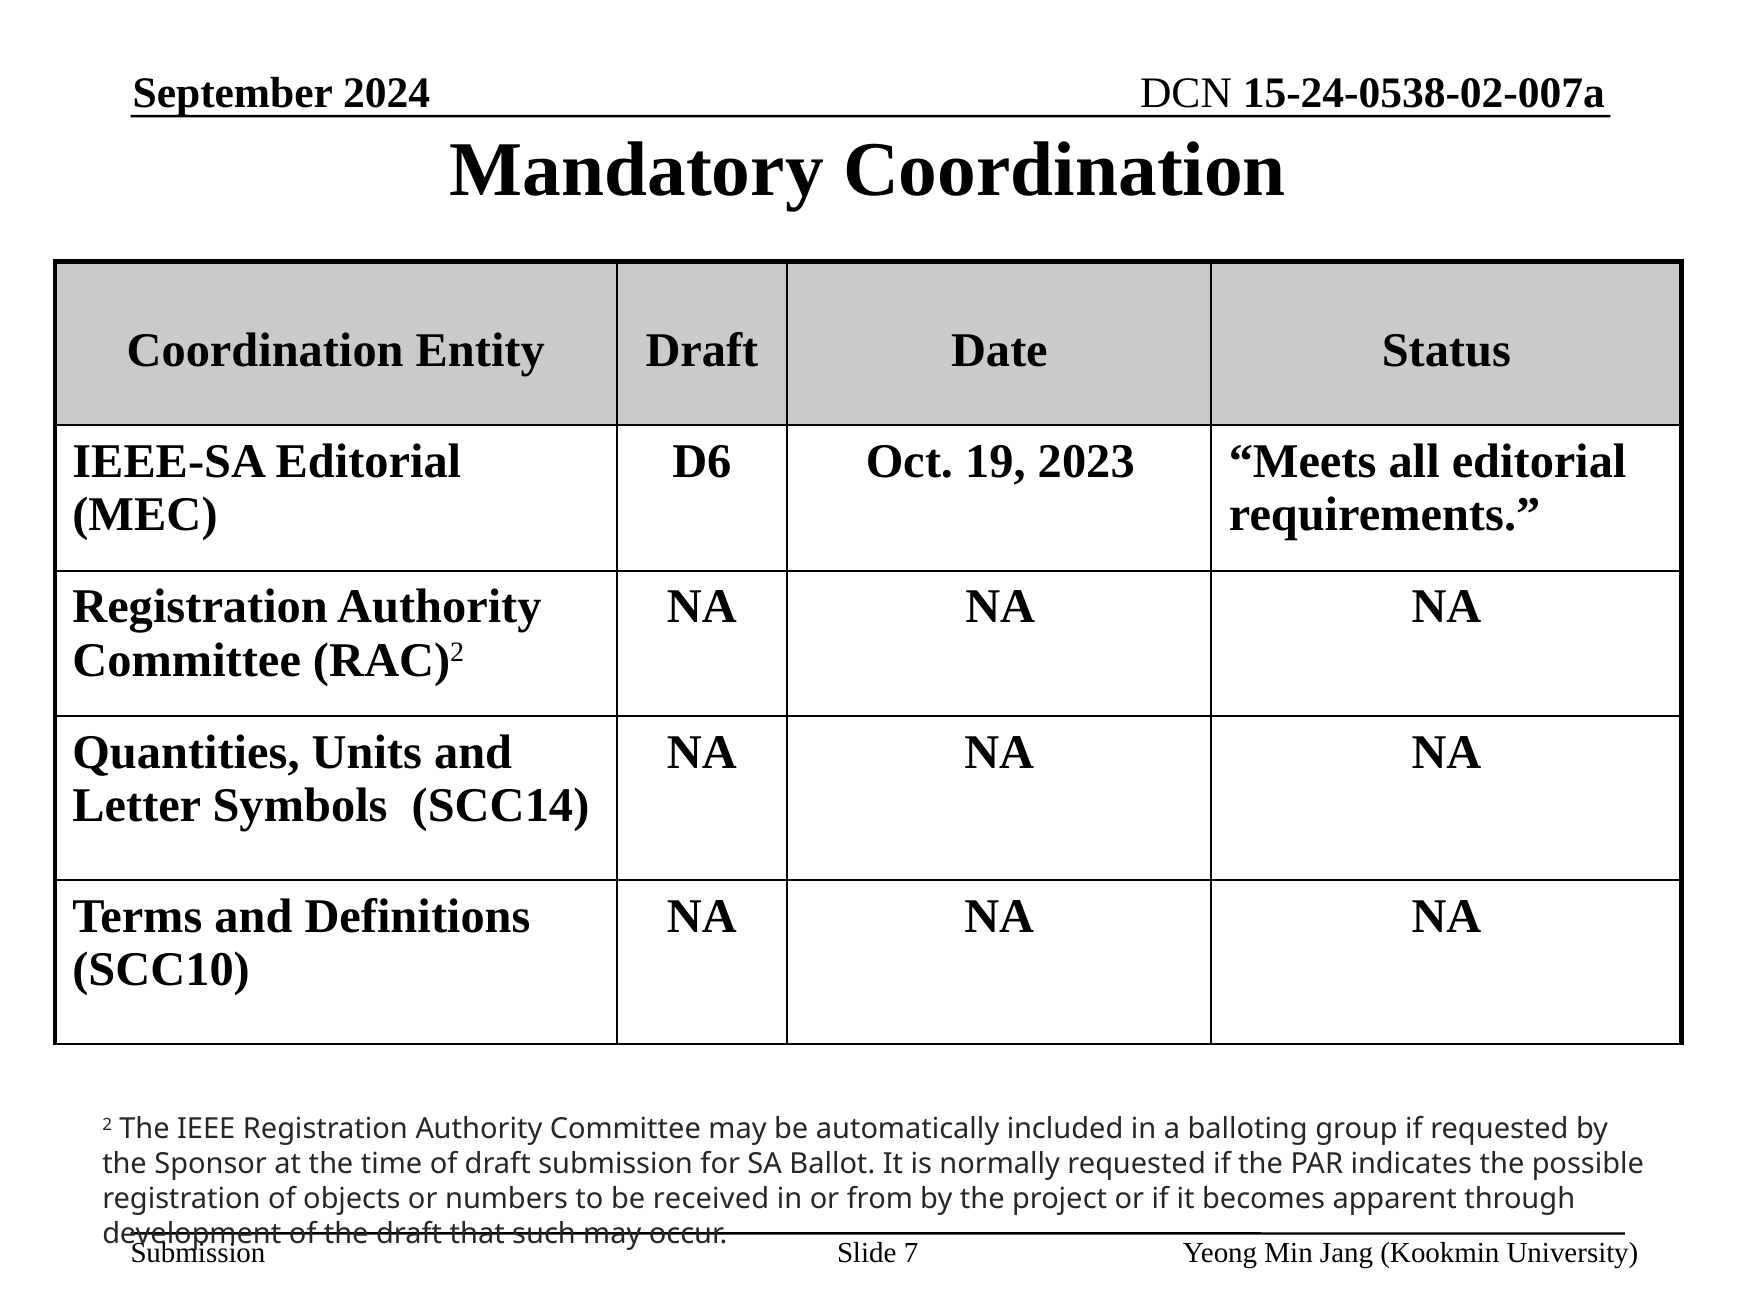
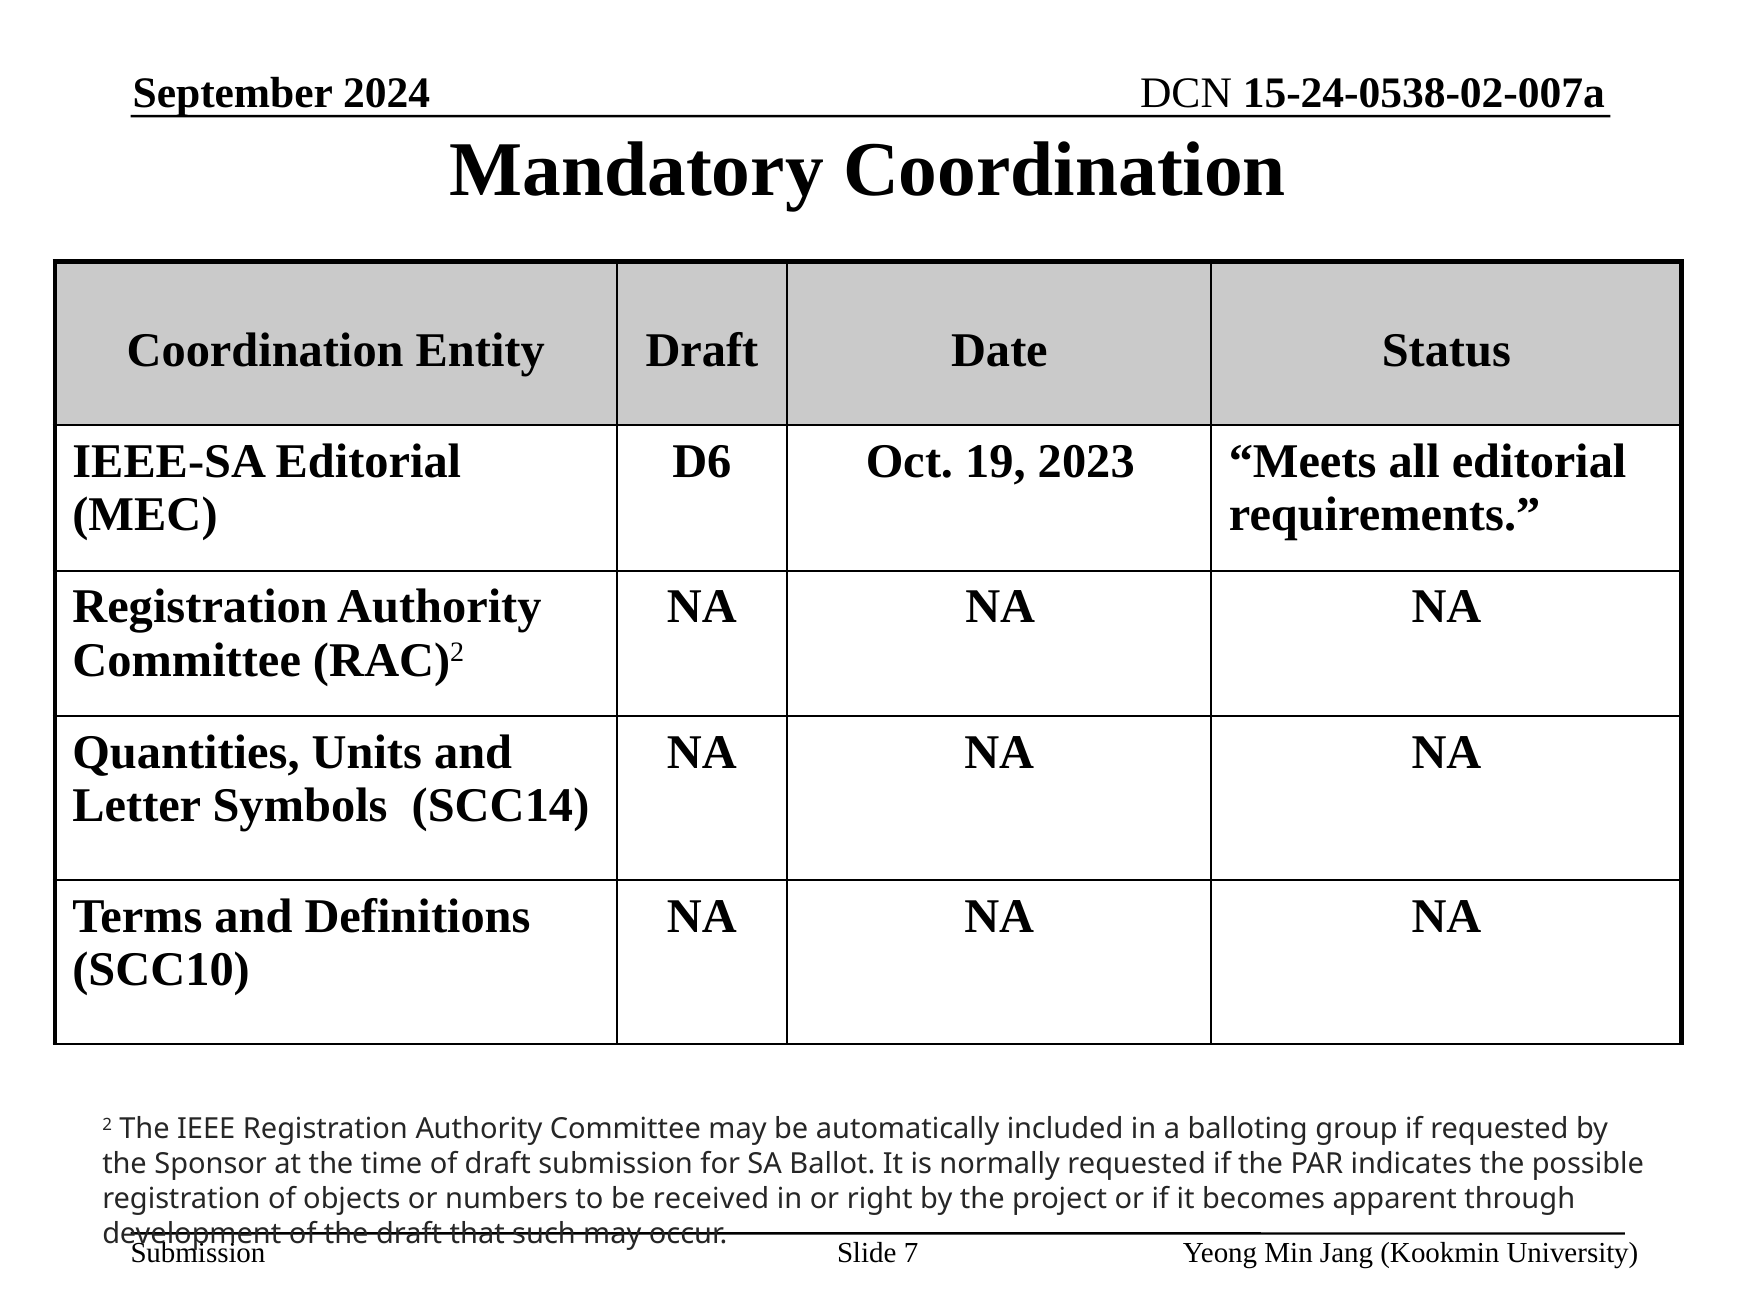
from: from -> right
